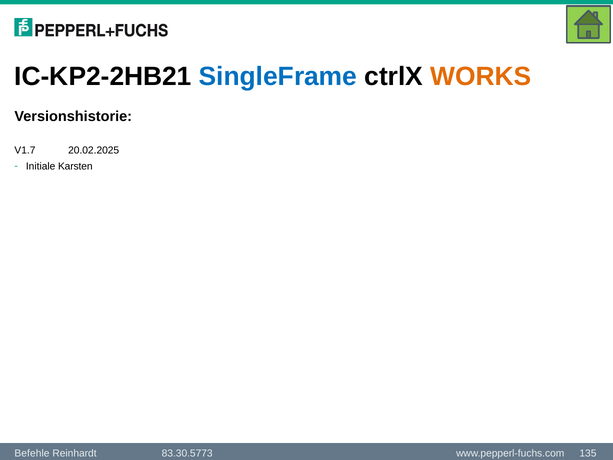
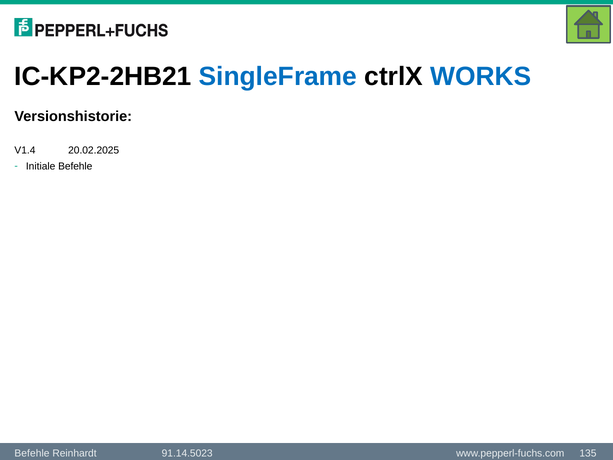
WORKS colour: orange -> blue
V1.7: V1.7 -> V1.4
Initiale Karsten: Karsten -> Befehle
83.30.5773: 83.30.5773 -> 91.14.5023
